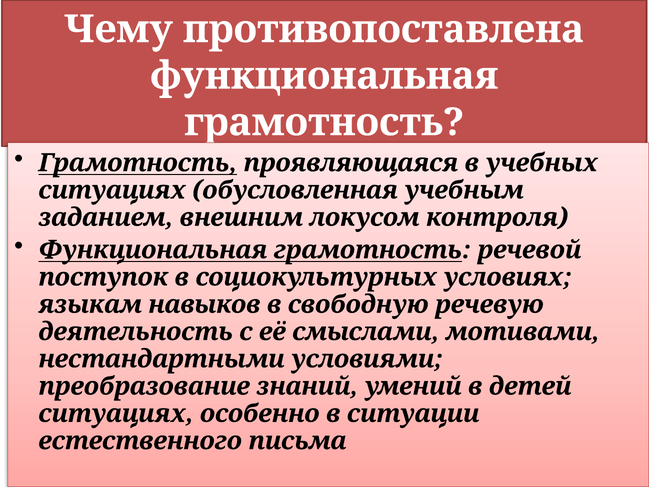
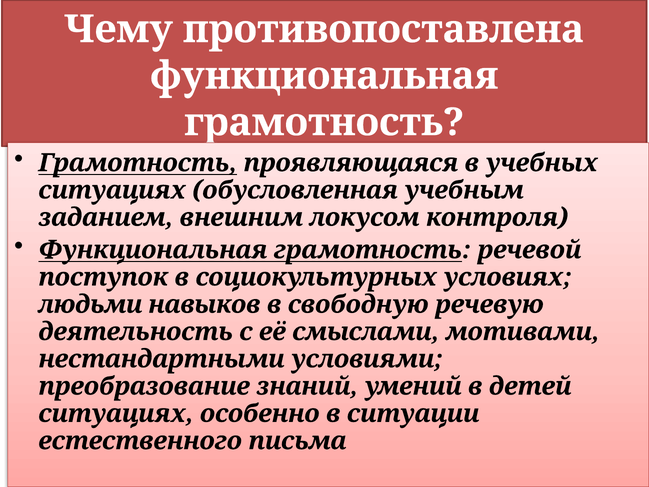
языкам: языкам -> людьми
